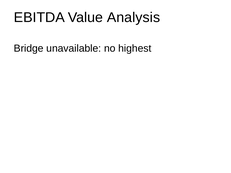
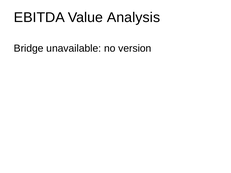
highest: highest -> version
